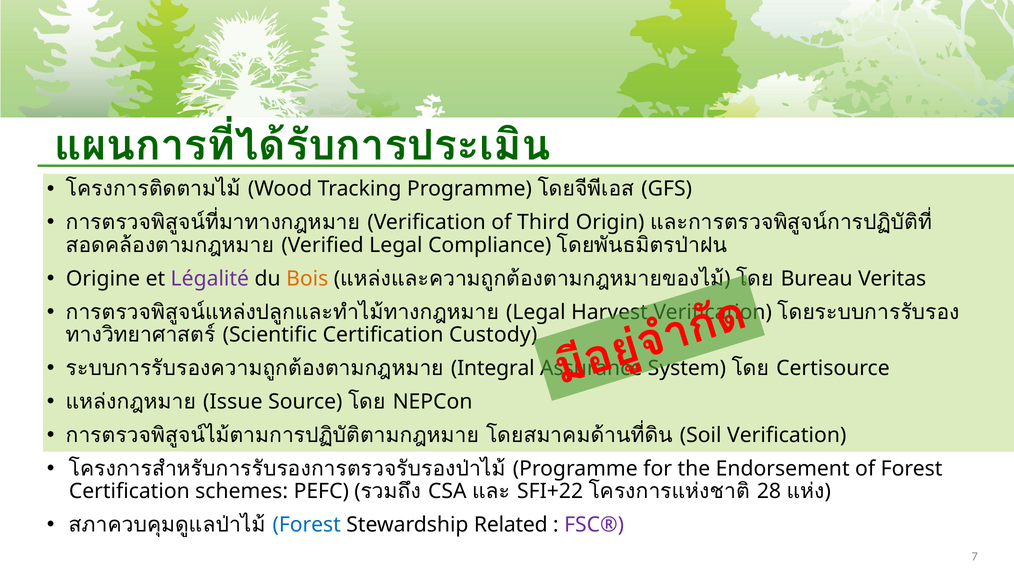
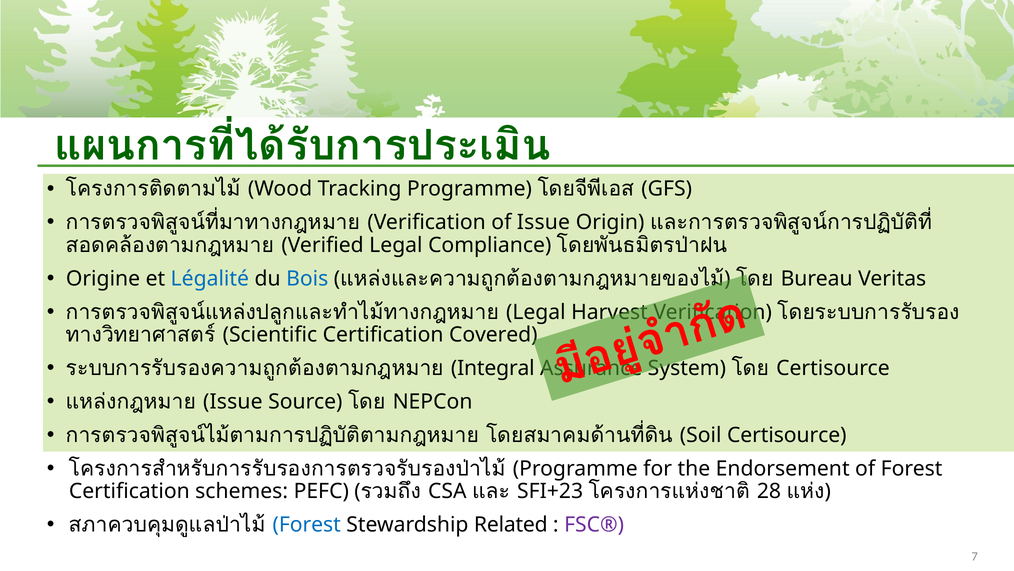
of Third: Third -> Issue
Légalité colour: purple -> blue
Bois colour: orange -> blue
Custody: Custody -> Covered
Soil Verification: Verification -> Certisource
SFI+22: SFI+22 -> SFI+23
